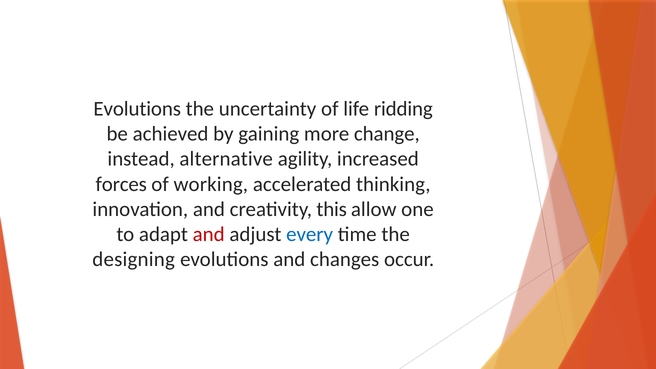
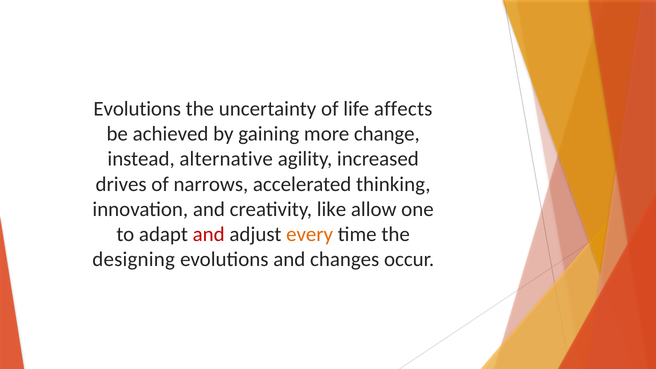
ridding: ridding -> affects
forces: forces -> drives
working: working -> narrows
this: this -> like
every colour: blue -> orange
